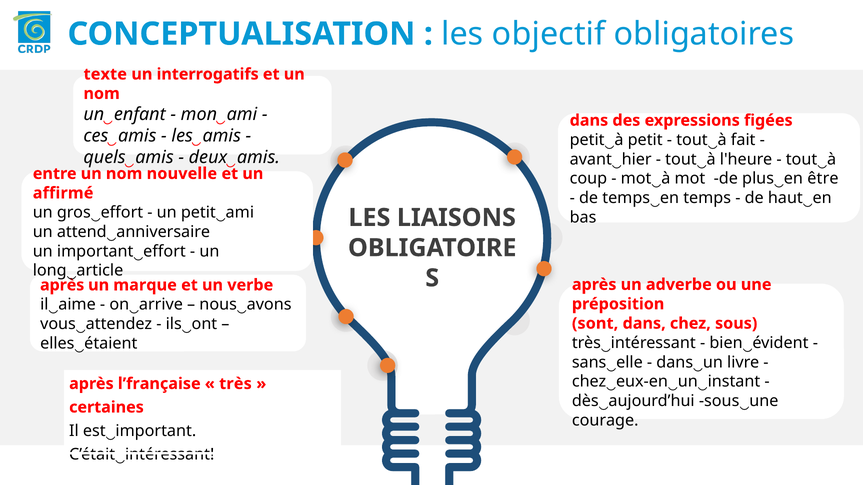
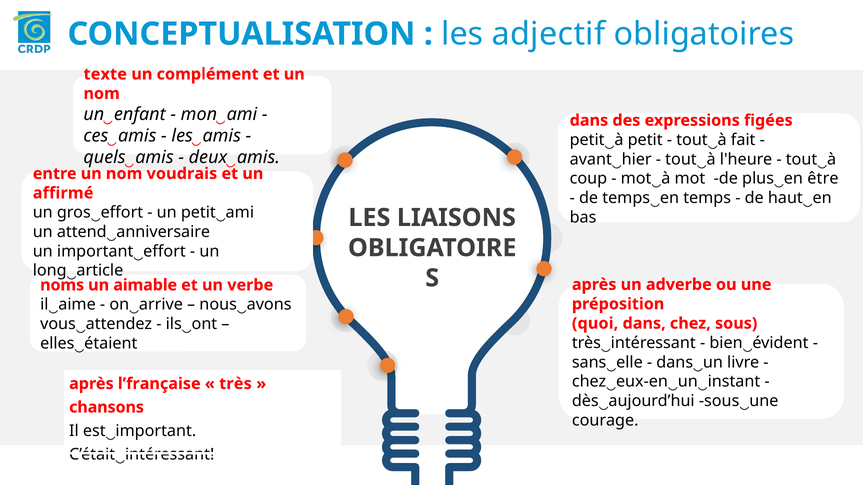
objectif: objectif -> adjectif
interrogatifs: interrogatifs -> complément
nouvelle: nouvelle -> voudrais
après at (62, 285): après -> noms
marque: marque -> aimable
sont: sont -> quoi
certaines: certaines -> chansons
